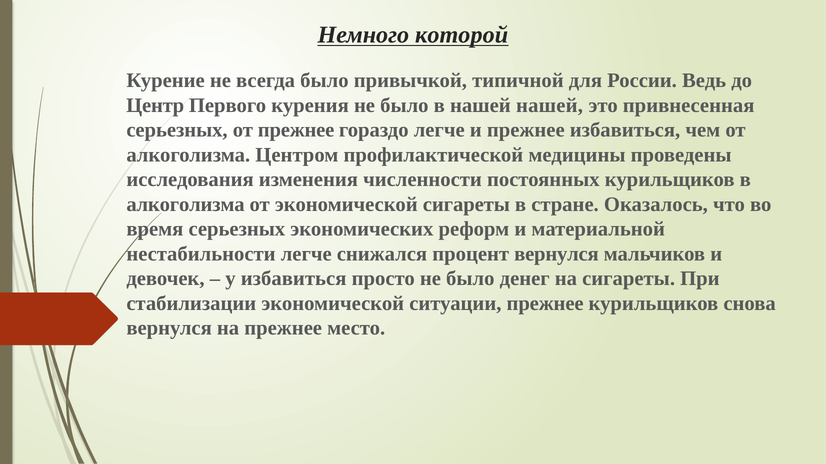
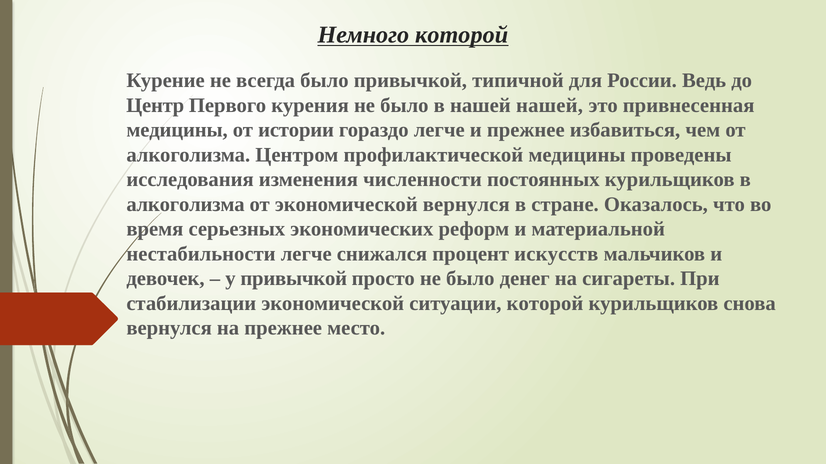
серьезных at (177, 130): серьезных -> медицины
от прежнее: прежнее -> истории
экономической сигареты: сигареты -> вернулся
процент вернулся: вернулся -> искусств
у избавиться: избавиться -> привычкой
ситуации прежнее: прежнее -> которой
